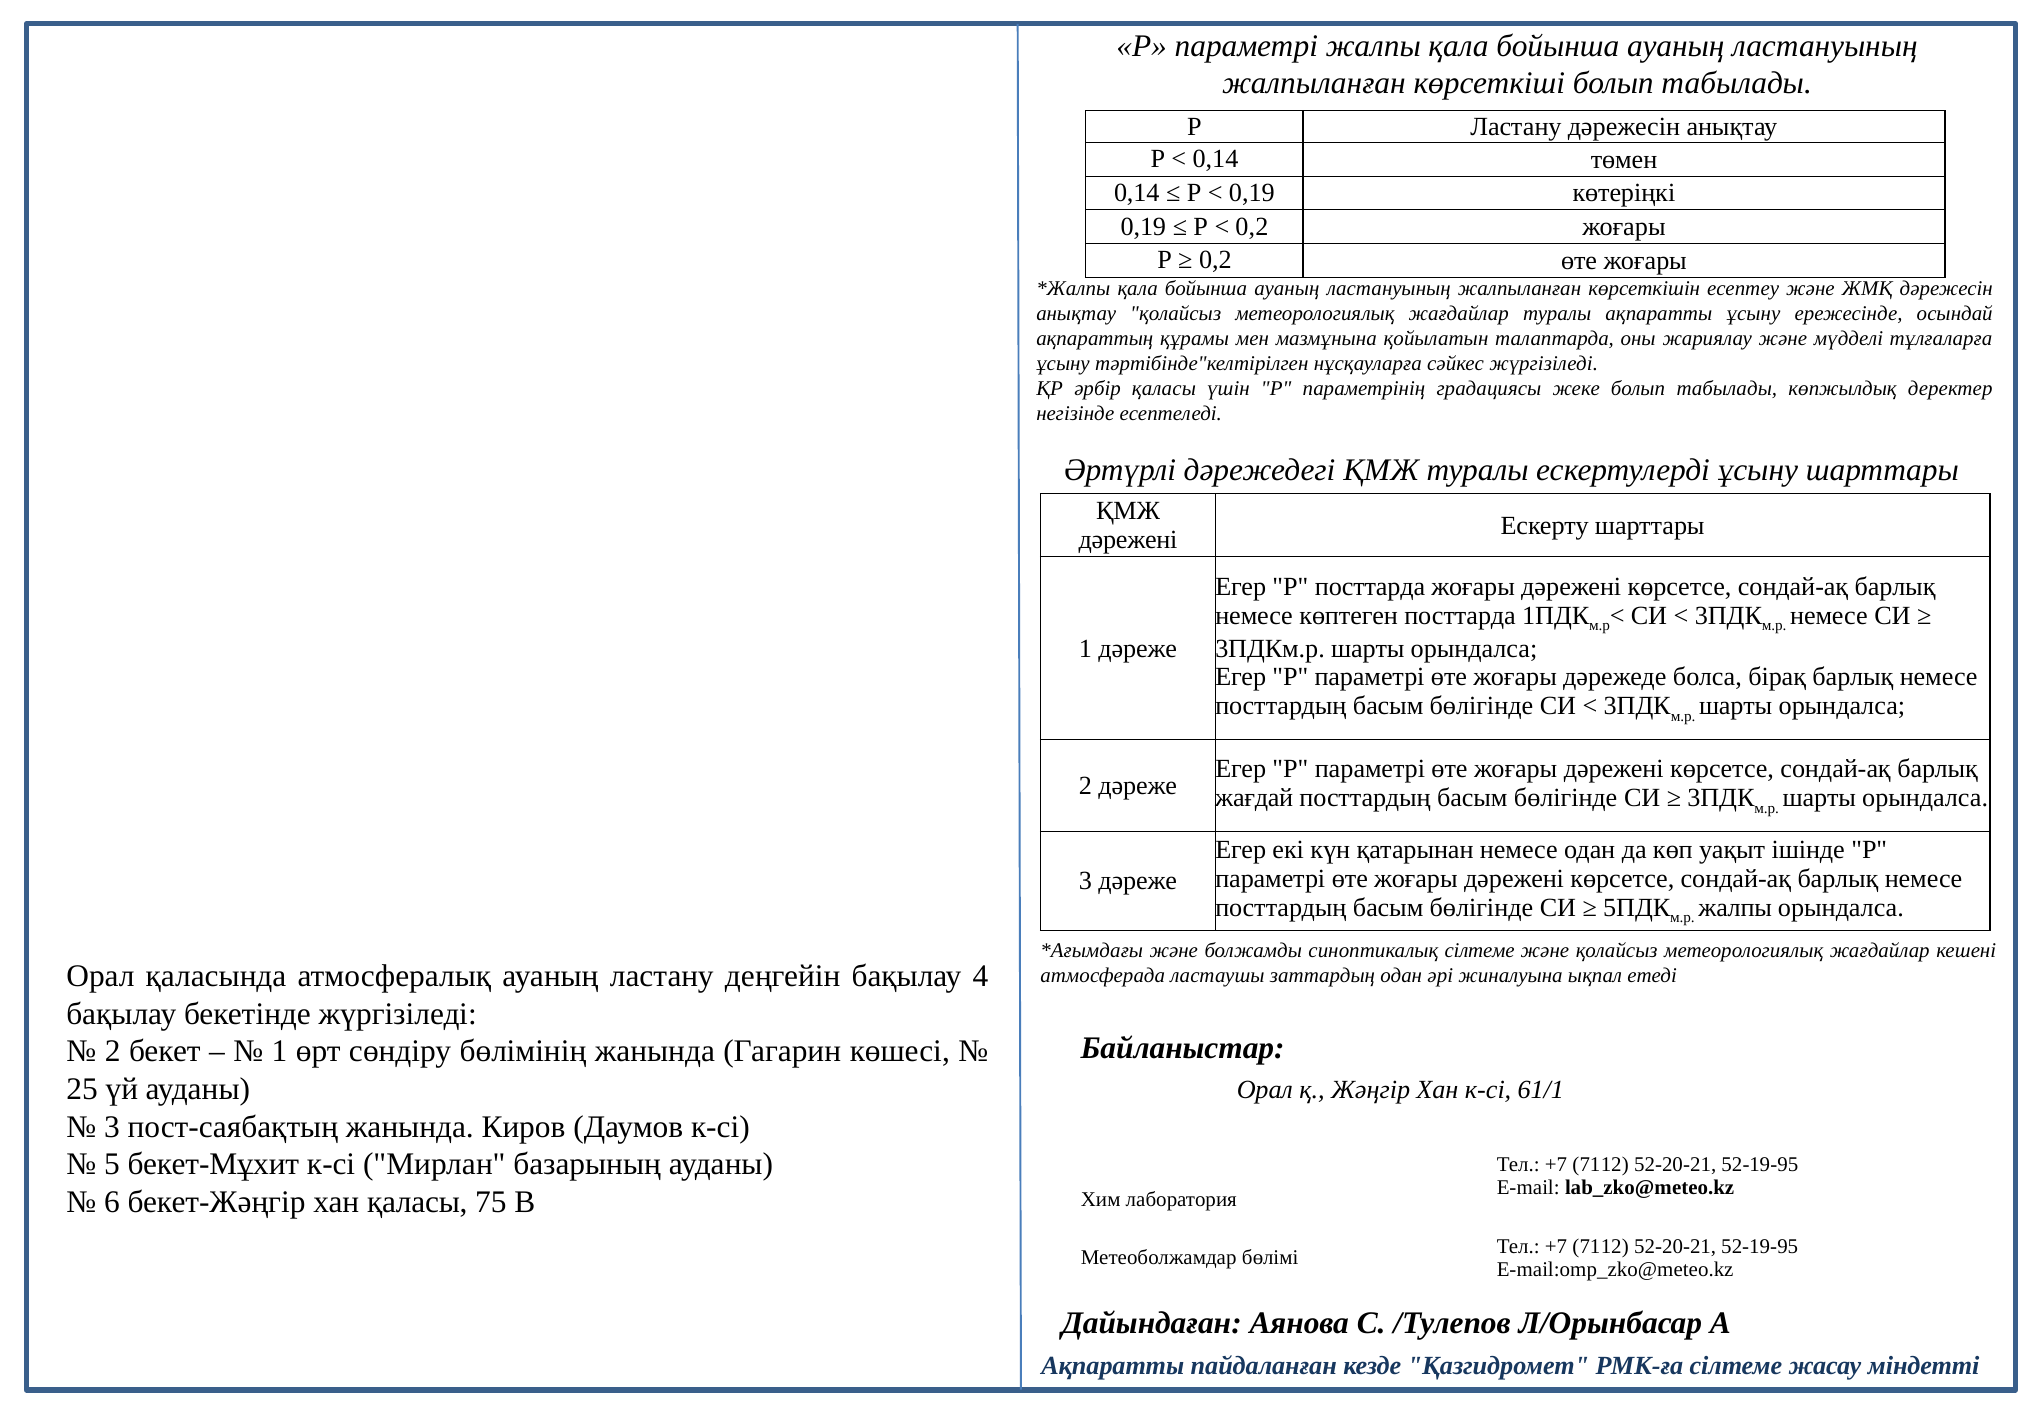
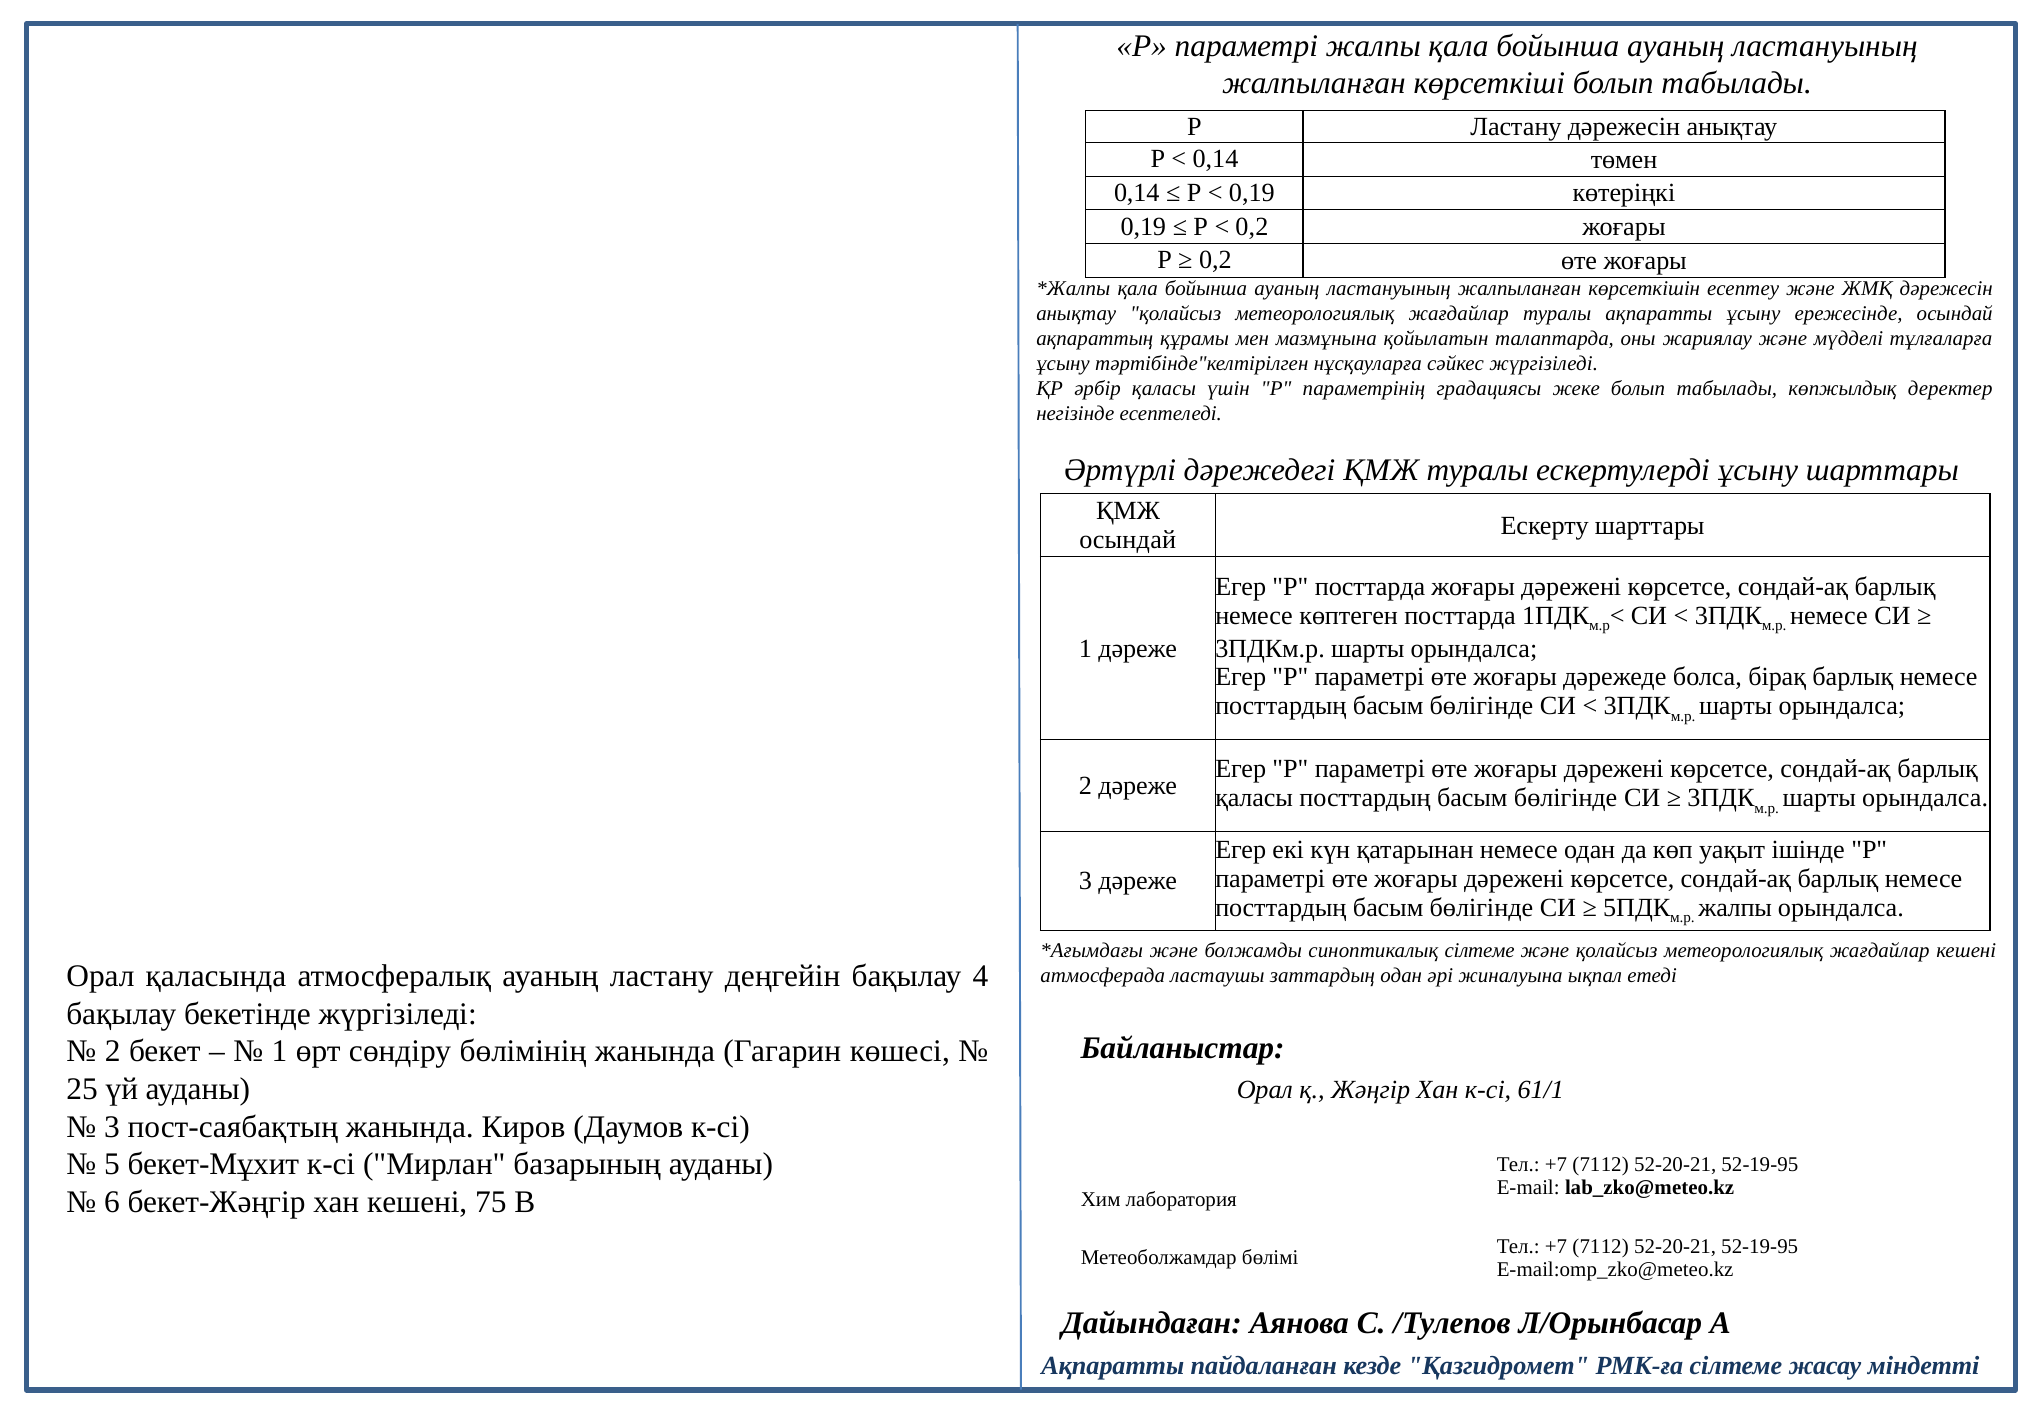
дәрежені at (1128, 540): дәрежені -> осындай
жағдай at (1254, 798): жағдай -> қаласы
хан қаласы: қаласы -> кешені
